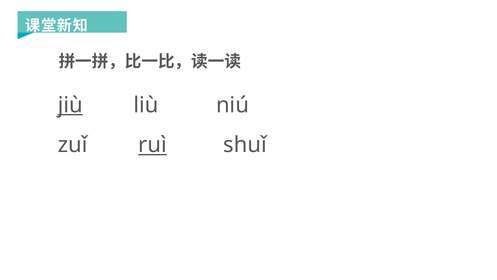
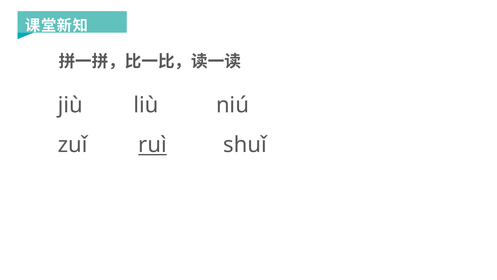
jiù underline: present -> none
